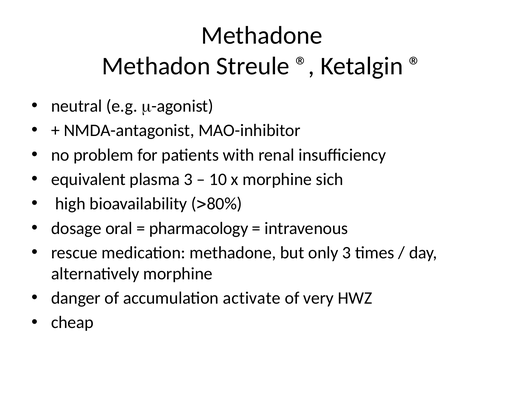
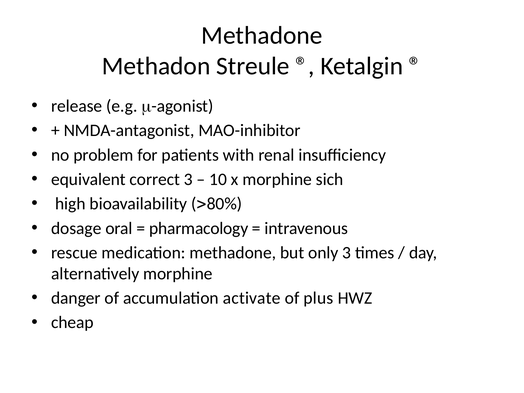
neutral: neutral -> release
plasma: plasma -> correct
very: very -> plus
